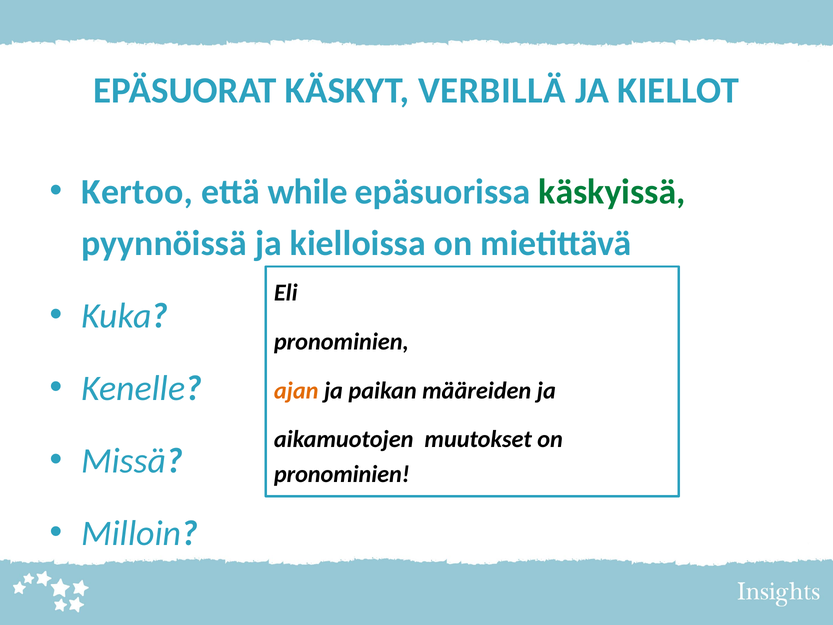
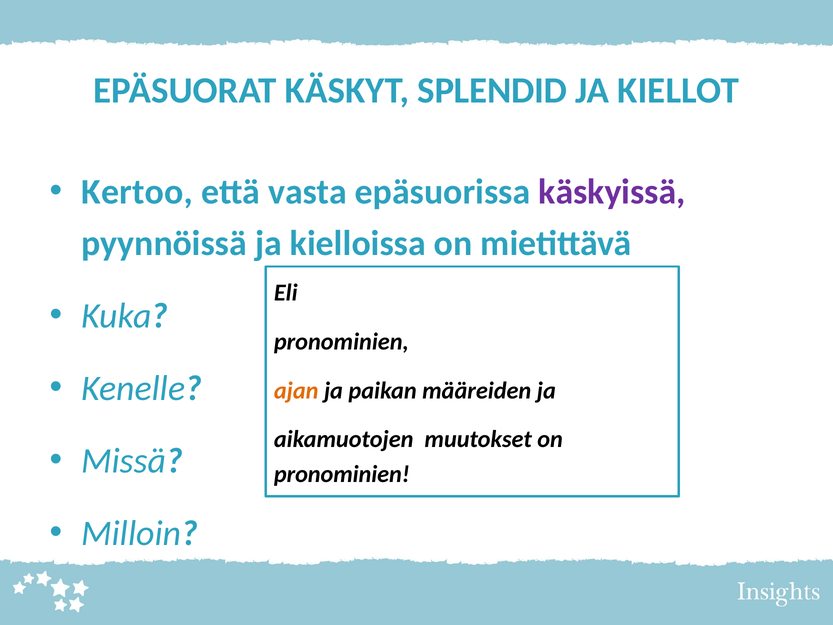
VERBILLÄ: VERBILLÄ -> SPLENDID
while: while -> vasta
käskyissä colour: green -> purple
